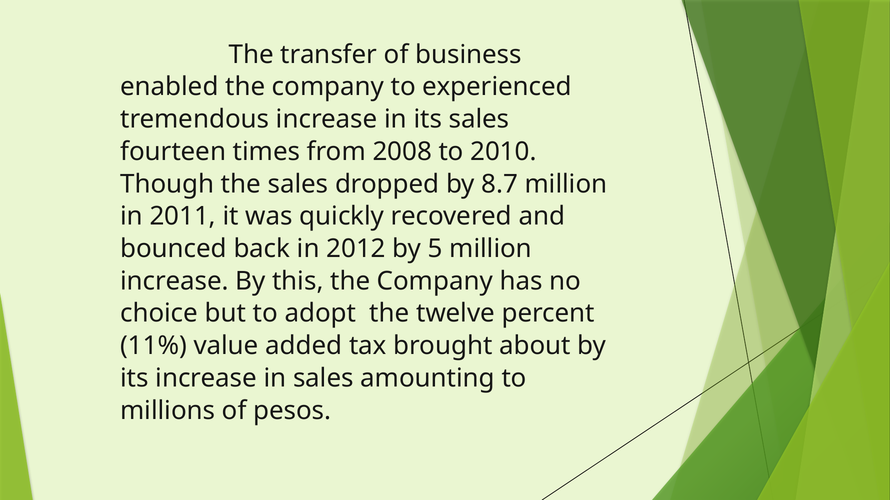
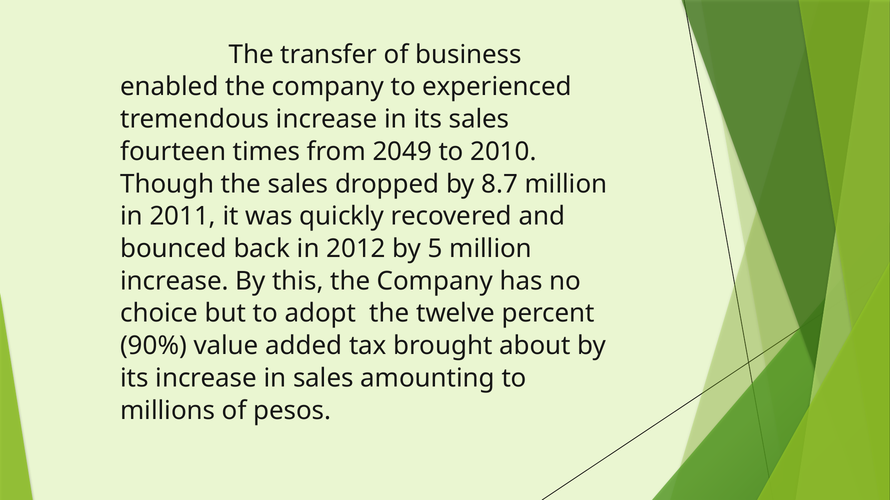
2008: 2008 -> 2049
11%: 11% -> 90%
